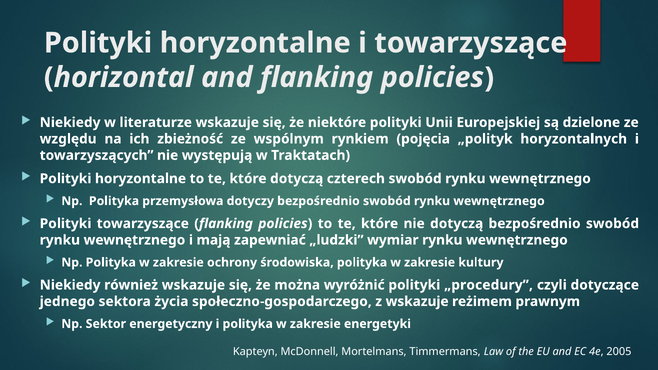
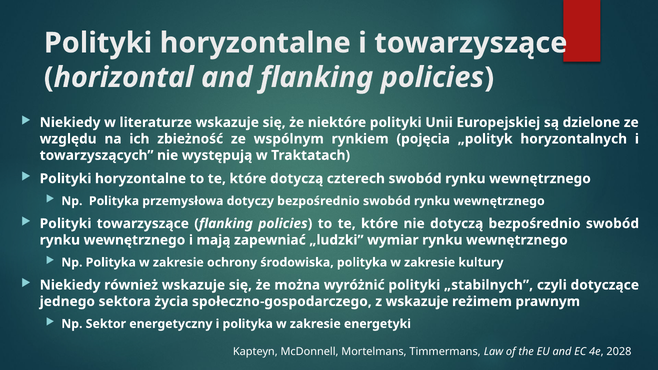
„procedury: „procedury -> „stabilnych
2005: 2005 -> 2028
